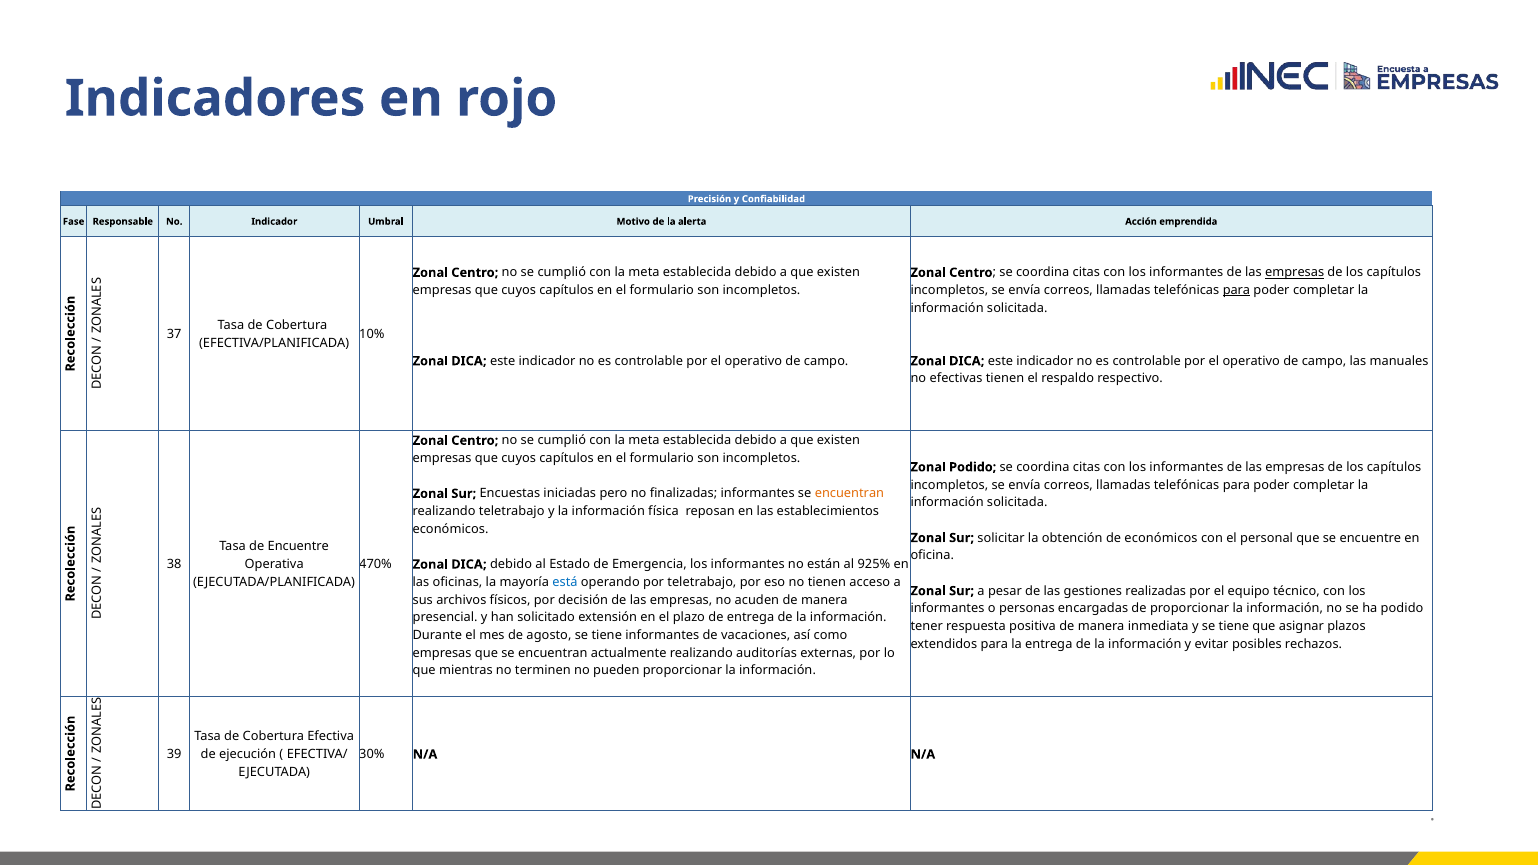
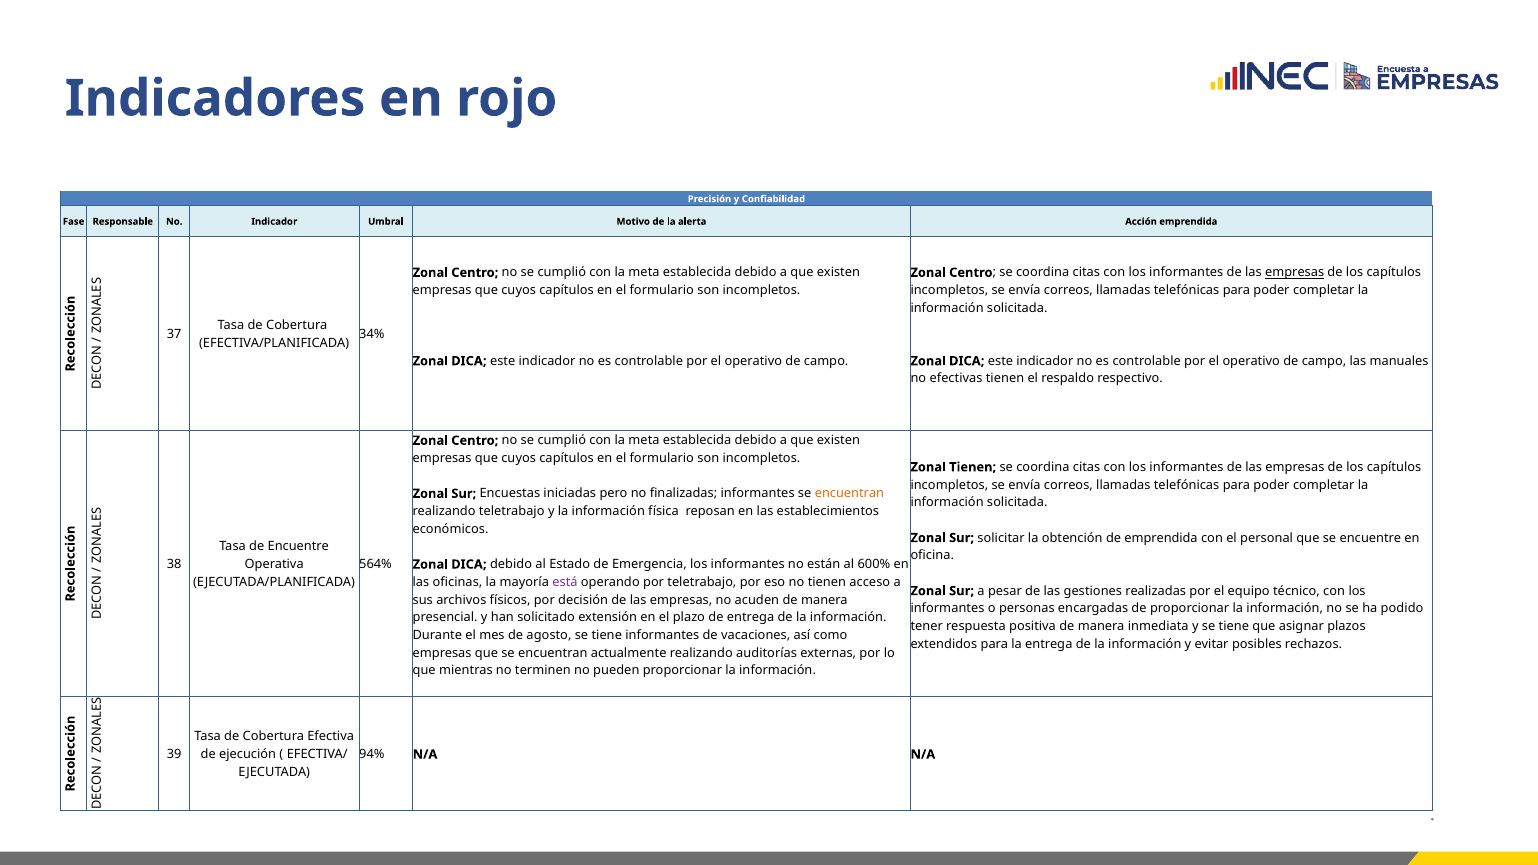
para at (1236, 290) underline: present -> none
10%: 10% -> 34%
Zonal Podido: Podido -> Tienen
de económicos: económicos -> emprendida
470%: 470% -> 564%
925%: 925% -> 600%
está colour: blue -> purple
30%: 30% -> 94%
